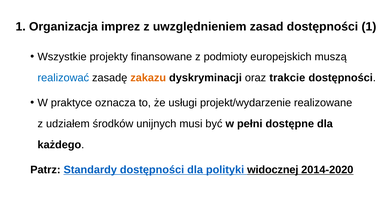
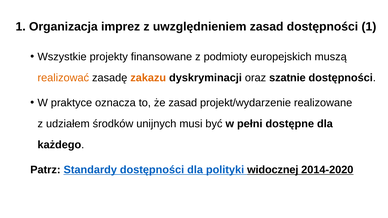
realizować colour: blue -> orange
trakcie: trakcie -> szatnie
że usługi: usługi -> zasad
